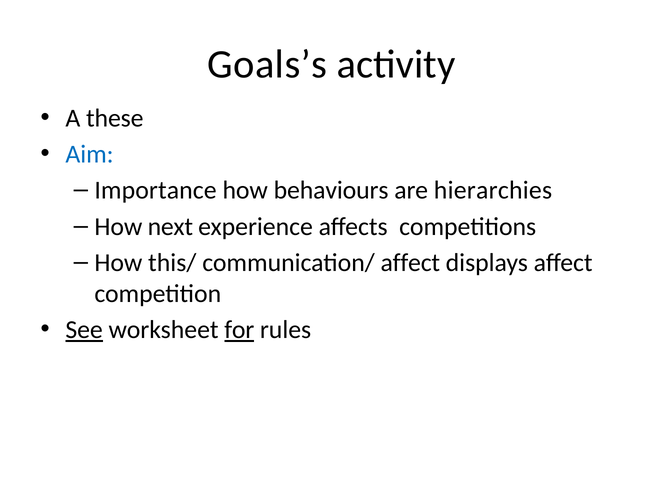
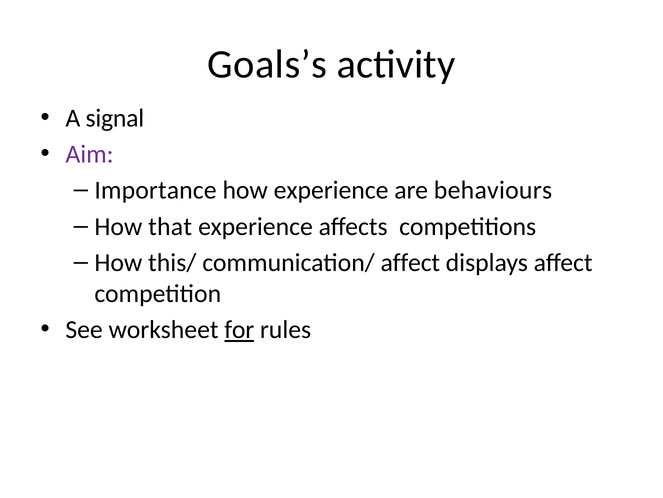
these: these -> signal
Aim colour: blue -> purple
how behaviours: behaviours -> experience
hierarchies: hierarchies -> behaviours
next: next -> that
See underline: present -> none
